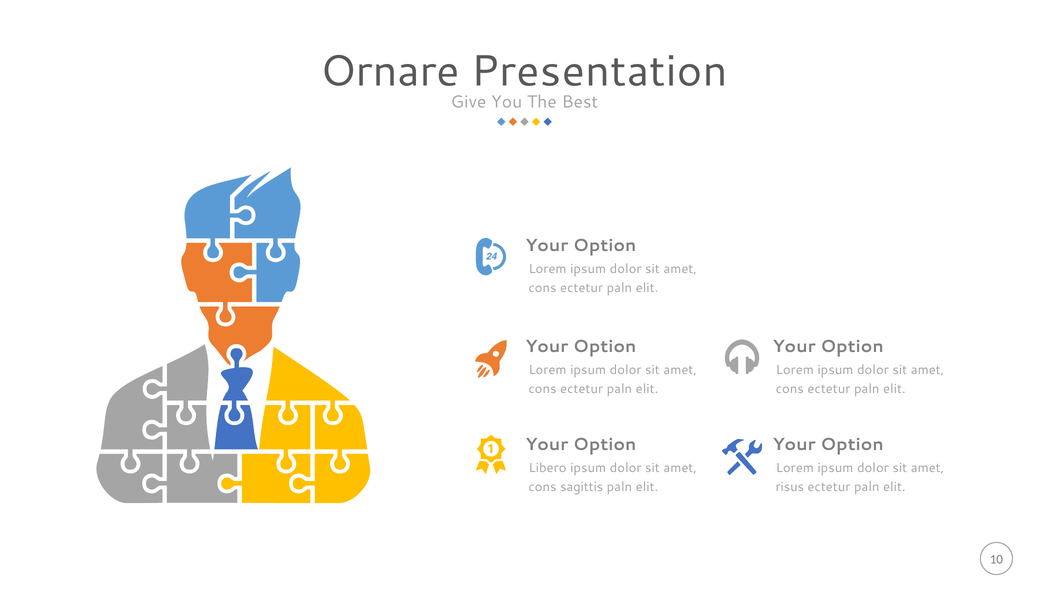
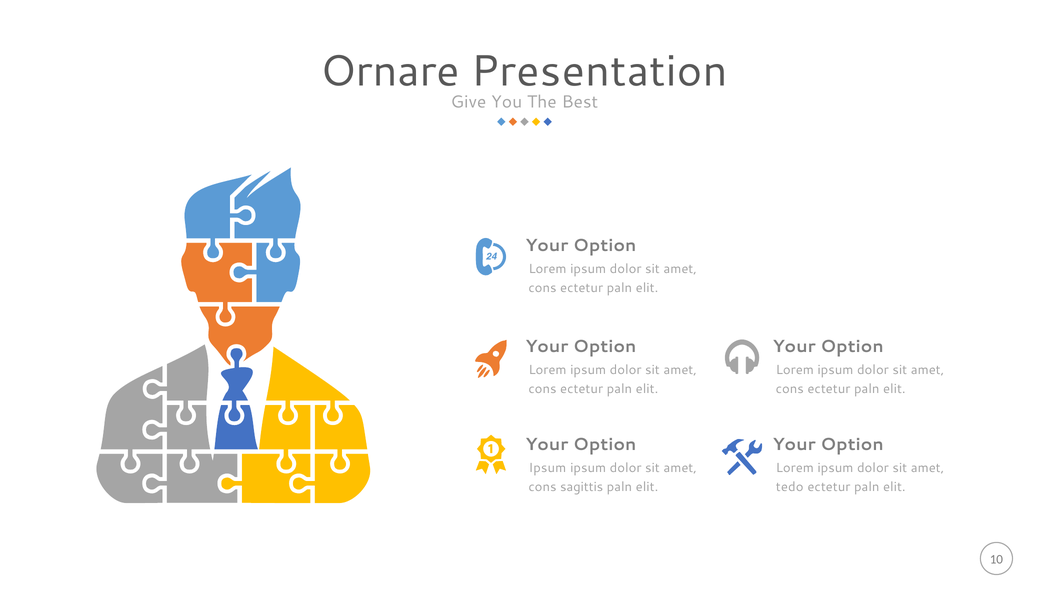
Libero at (547, 468): Libero -> Ipsum
risus: risus -> tedo
